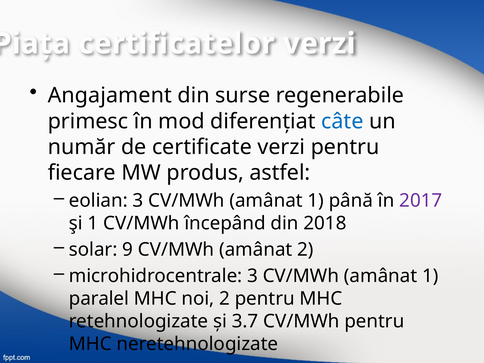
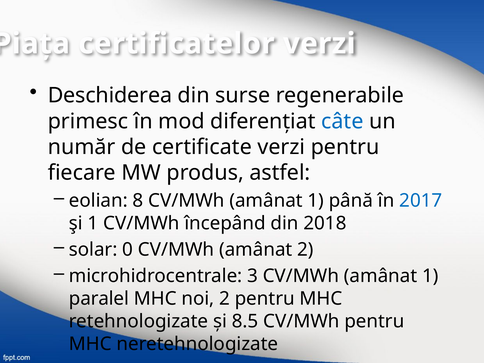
Angajament: Angajament -> Deschiderea
eolian 3: 3 -> 8
2017 colour: purple -> blue
9: 9 -> 0
3.7: 3.7 -> 8.5
